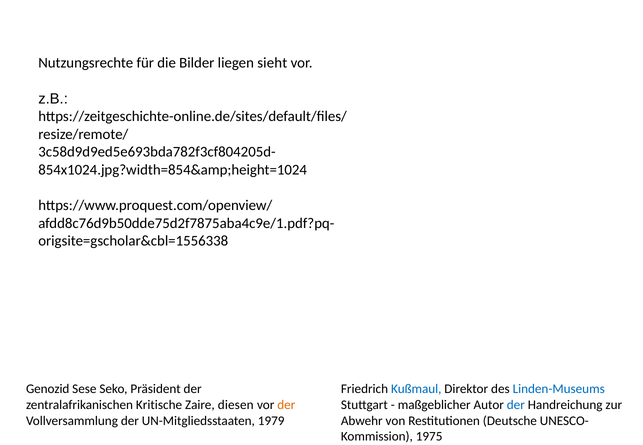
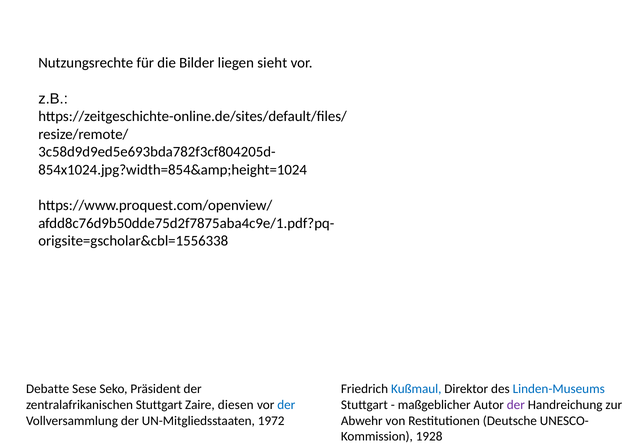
Genozid: Genozid -> Debatte
der at (516, 405) colour: blue -> purple
zentralafrikanischen Kritische: Kritische -> Stuttgart
der at (286, 405) colour: orange -> blue
1979: 1979 -> 1972
1975: 1975 -> 1928
